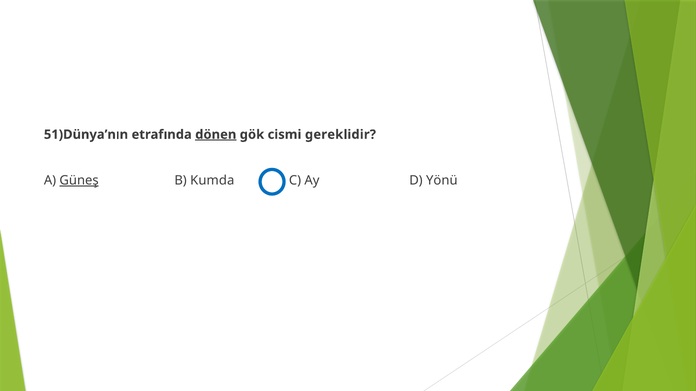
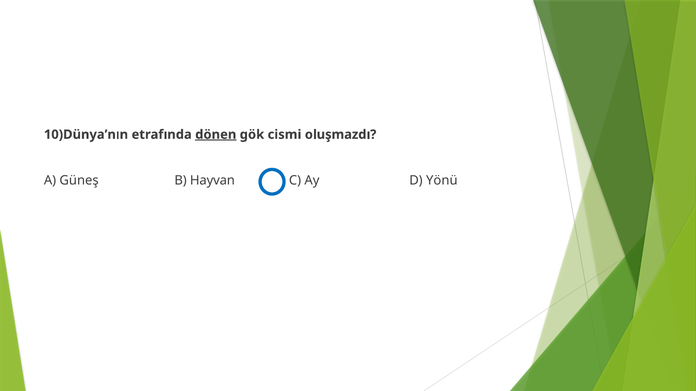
51)Dünya’nın: 51)Dünya’nın -> 10)Dünya’nın
gereklidir: gereklidir -> oluşmazdı
Güneş underline: present -> none
Kumda: Kumda -> Hayvan
